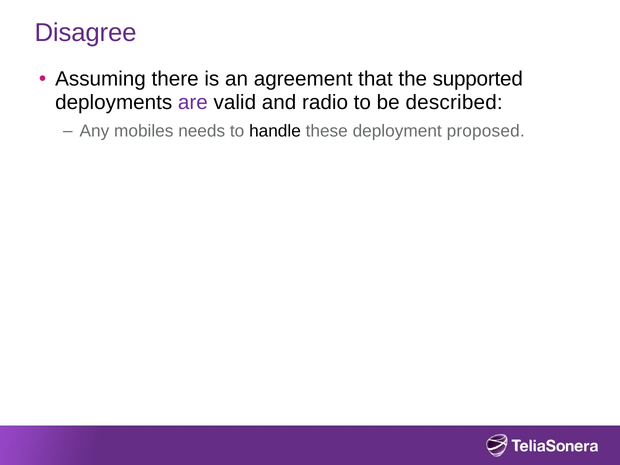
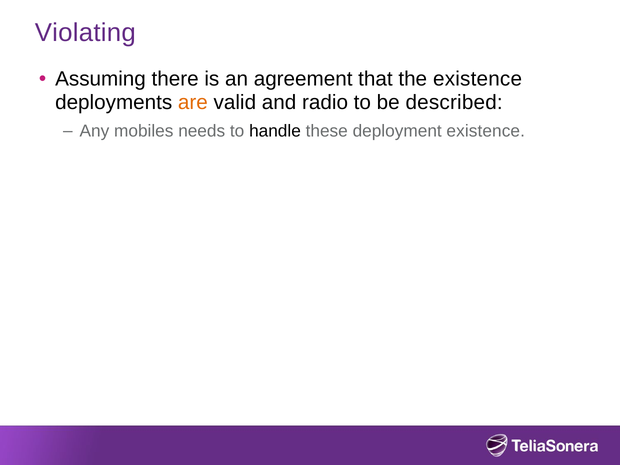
Disagree: Disagree -> Violating
the supported: supported -> existence
are colour: purple -> orange
deployment proposed: proposed -> existence
